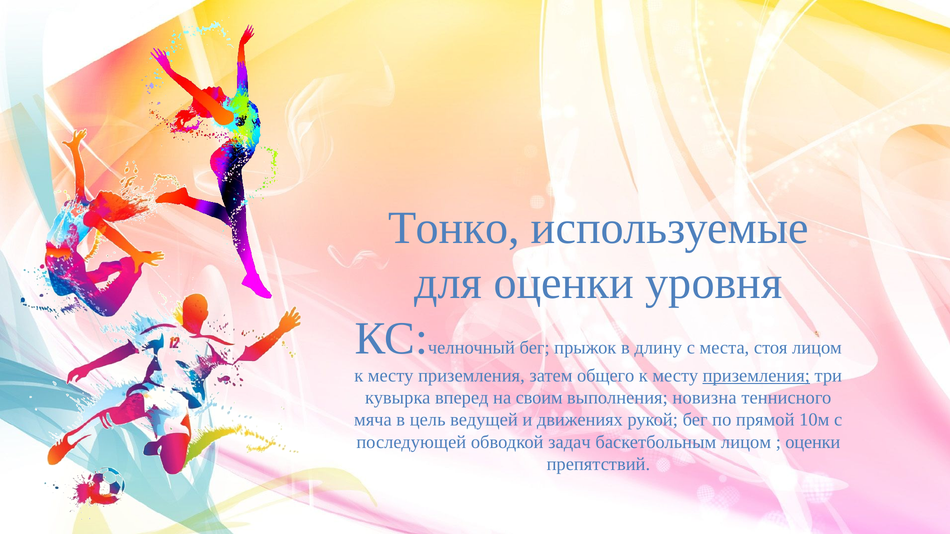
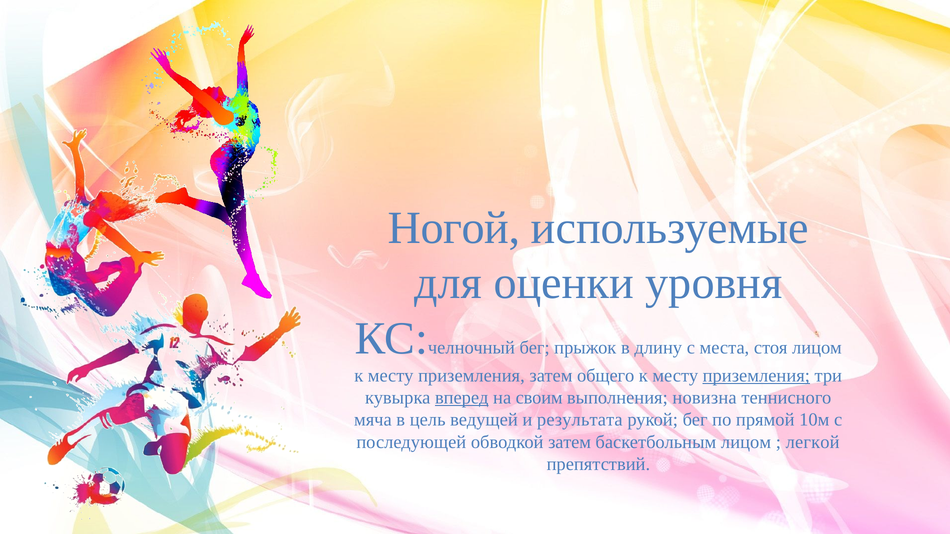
Тонко: Тонко -> Ногой
вперед underline: none -> present
движениях: движениях -> результата
обводкой задач: задач -> затем
оценки at (813, 442): оценки -> легкой
